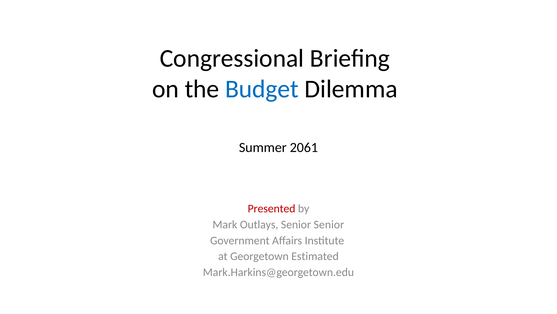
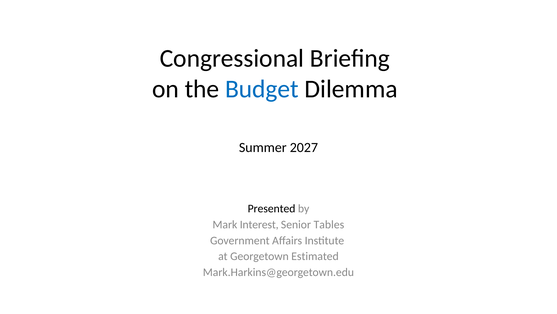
2061: 2061 -> 2027
Presented colour: red -> black
Outlays: Outlays -> Interest
Senior Senior: Senior -> Tables
